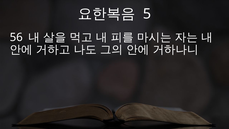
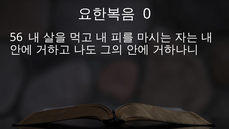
5: 5 -> 0
